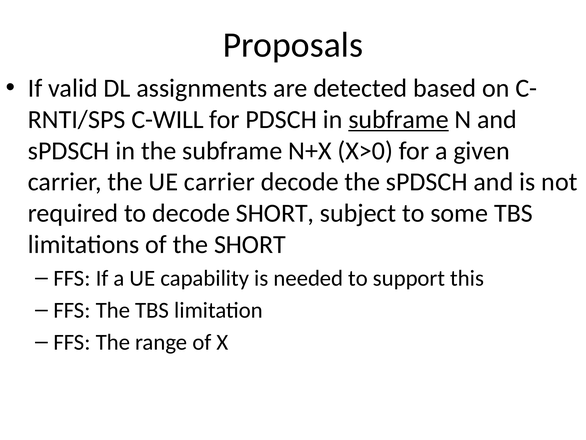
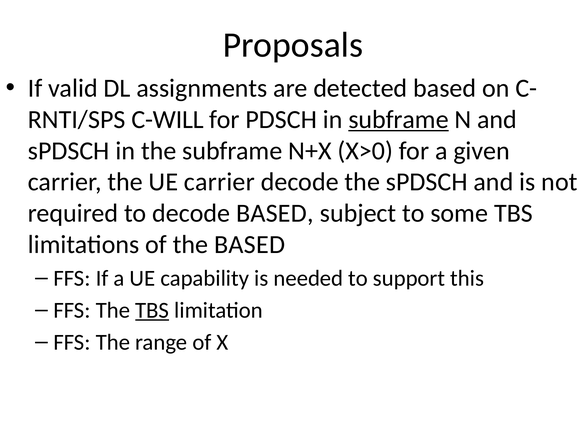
decode SHORT: SHORT -> BASED
the SHORT: SHORT -> BASED
TBS at (152, 310) underline: none -> present
